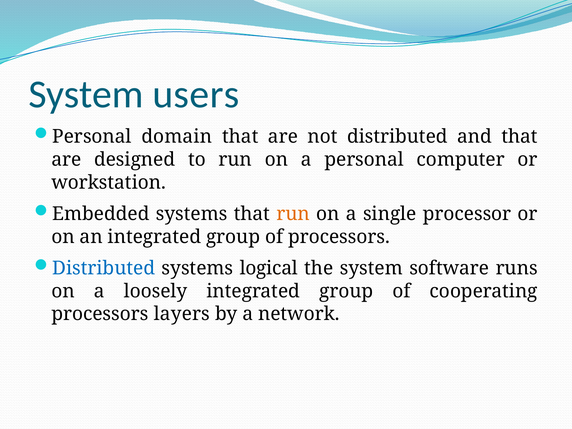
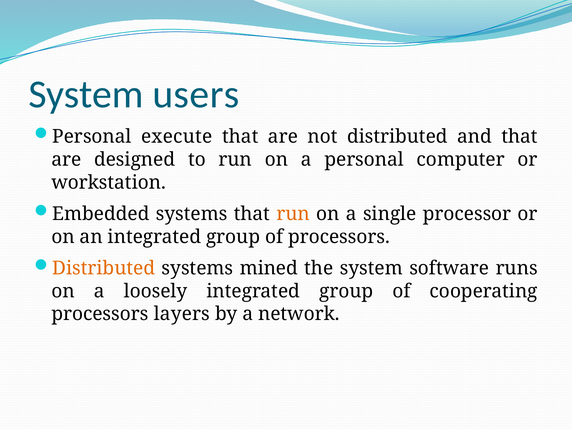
domain: domain -> execute
Distributed at (104, 268) colour: blue -> orange
logical: logical -> mined
